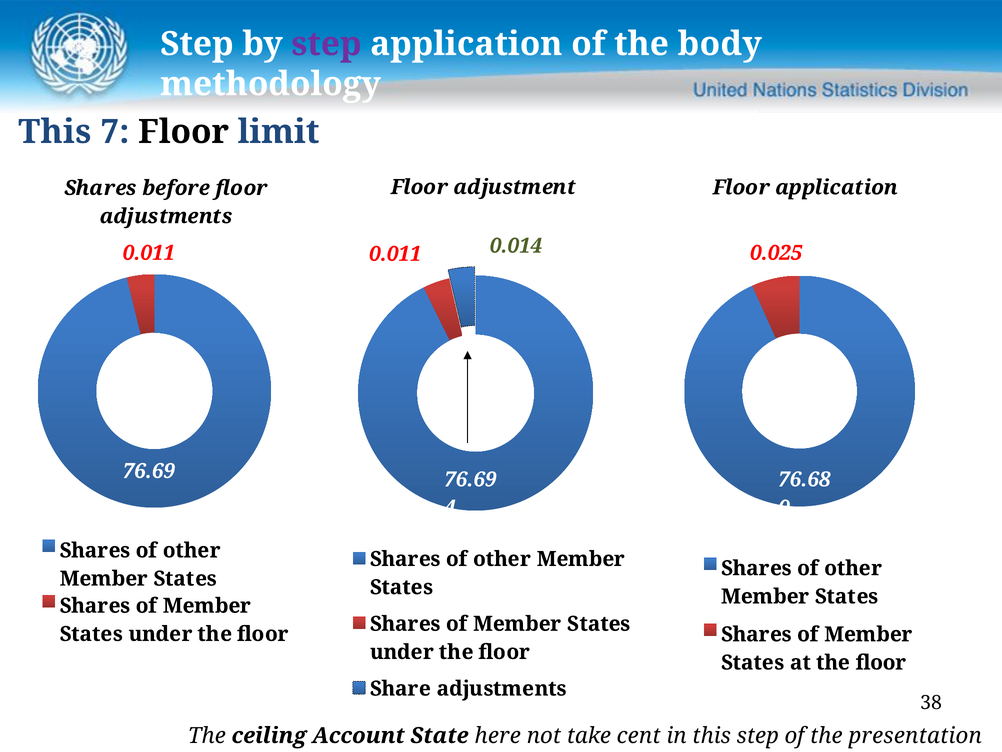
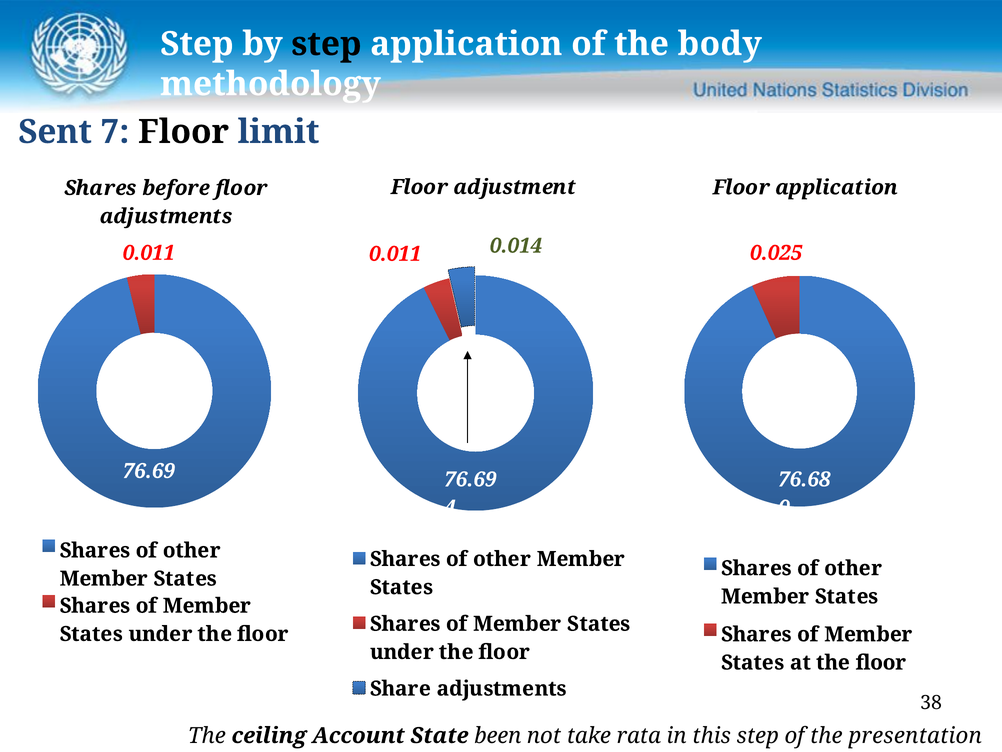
step at (326, 44) colour: purple -> black
This at (55, 132): This -> Sent
here: here -> been
cent: cent -> rata
